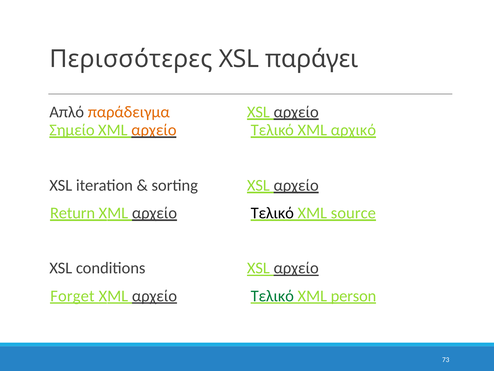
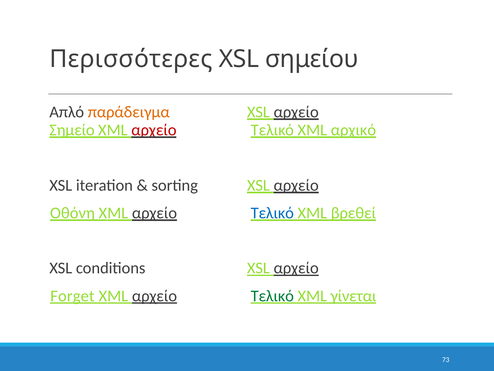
παράγει: παράγει -> σημείου
αρχείο at (154, 130) colour: orange -> red
Return: Return -> Οθόνη
Τελικό at (272, 213) colour: black -> blue
source: source -> βρεθεί
person: person -> γίνεται
